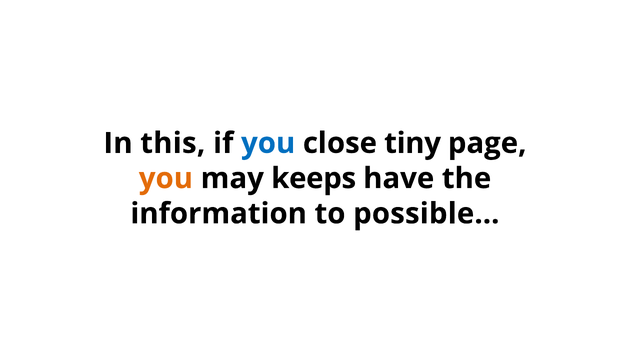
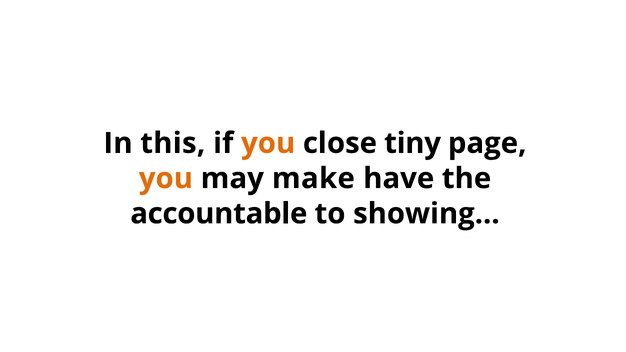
you at (268, 143) colour: blue -> orange
keeps: keeps -> make
information: information -> accountable
possible…: possible… -> showing…
